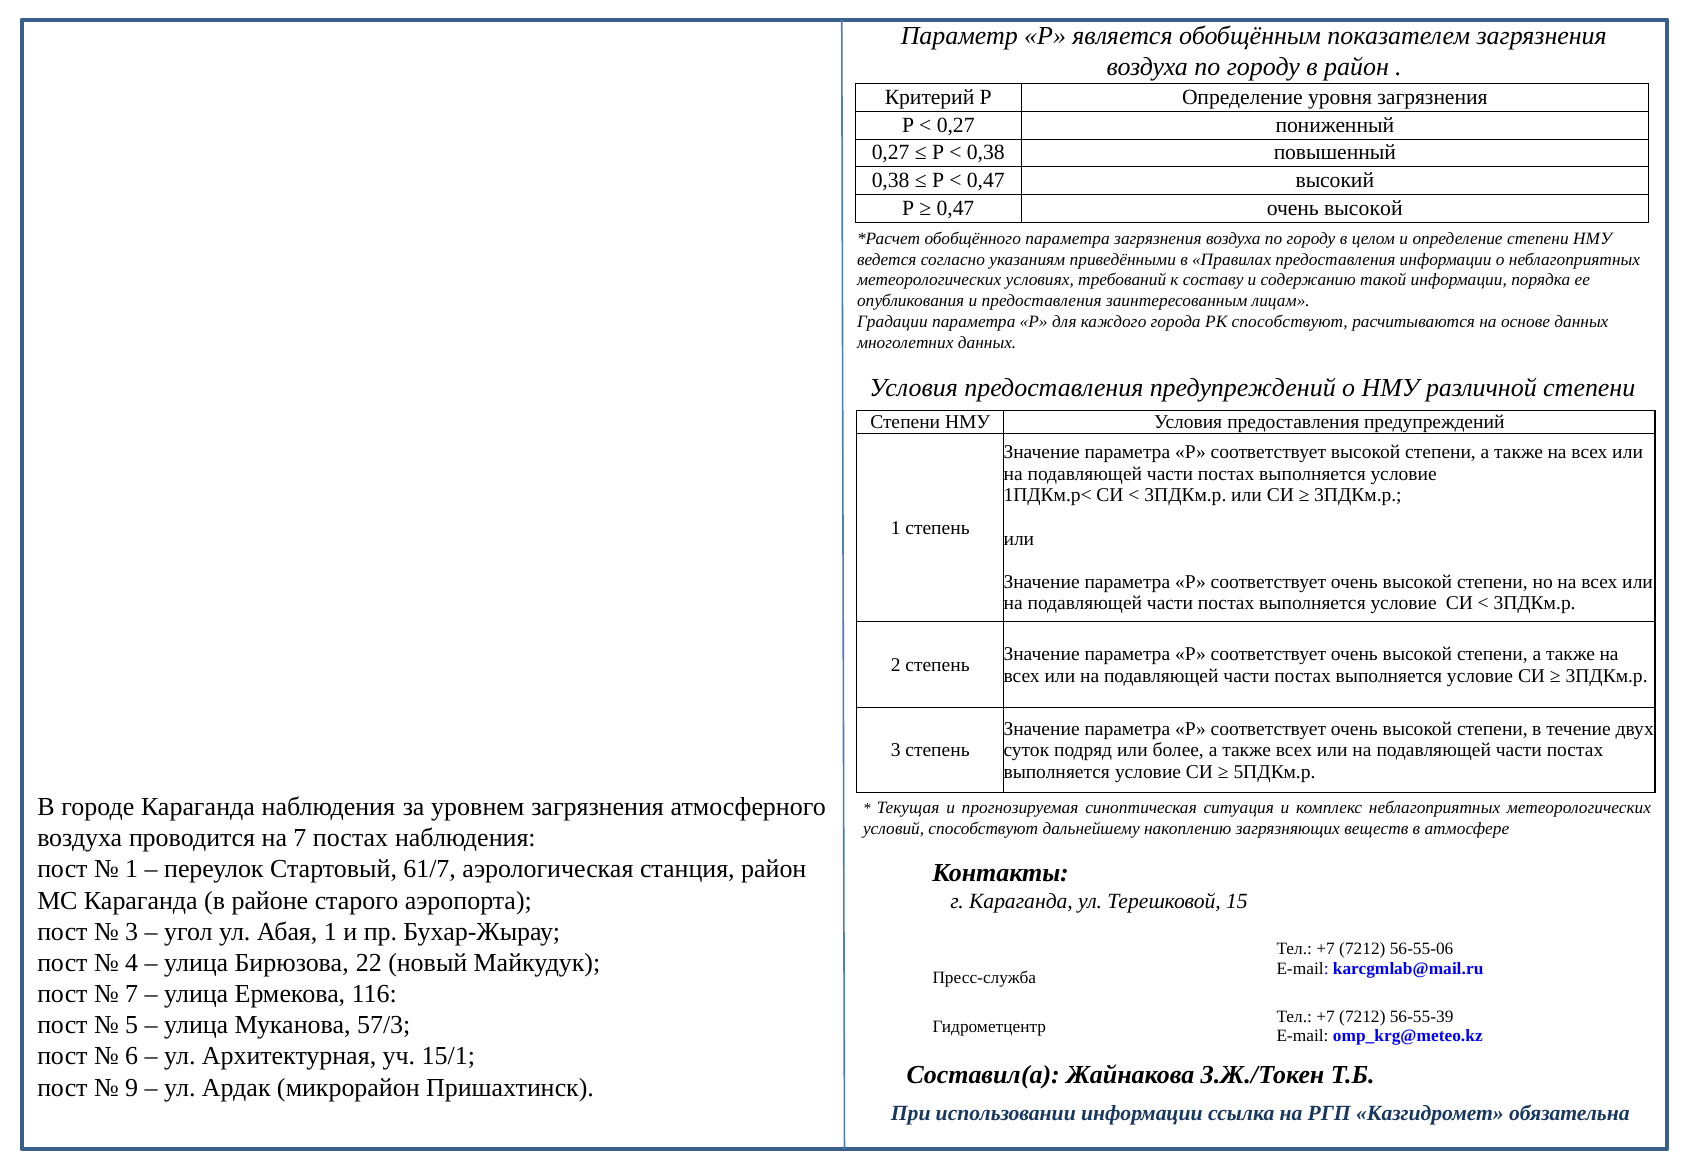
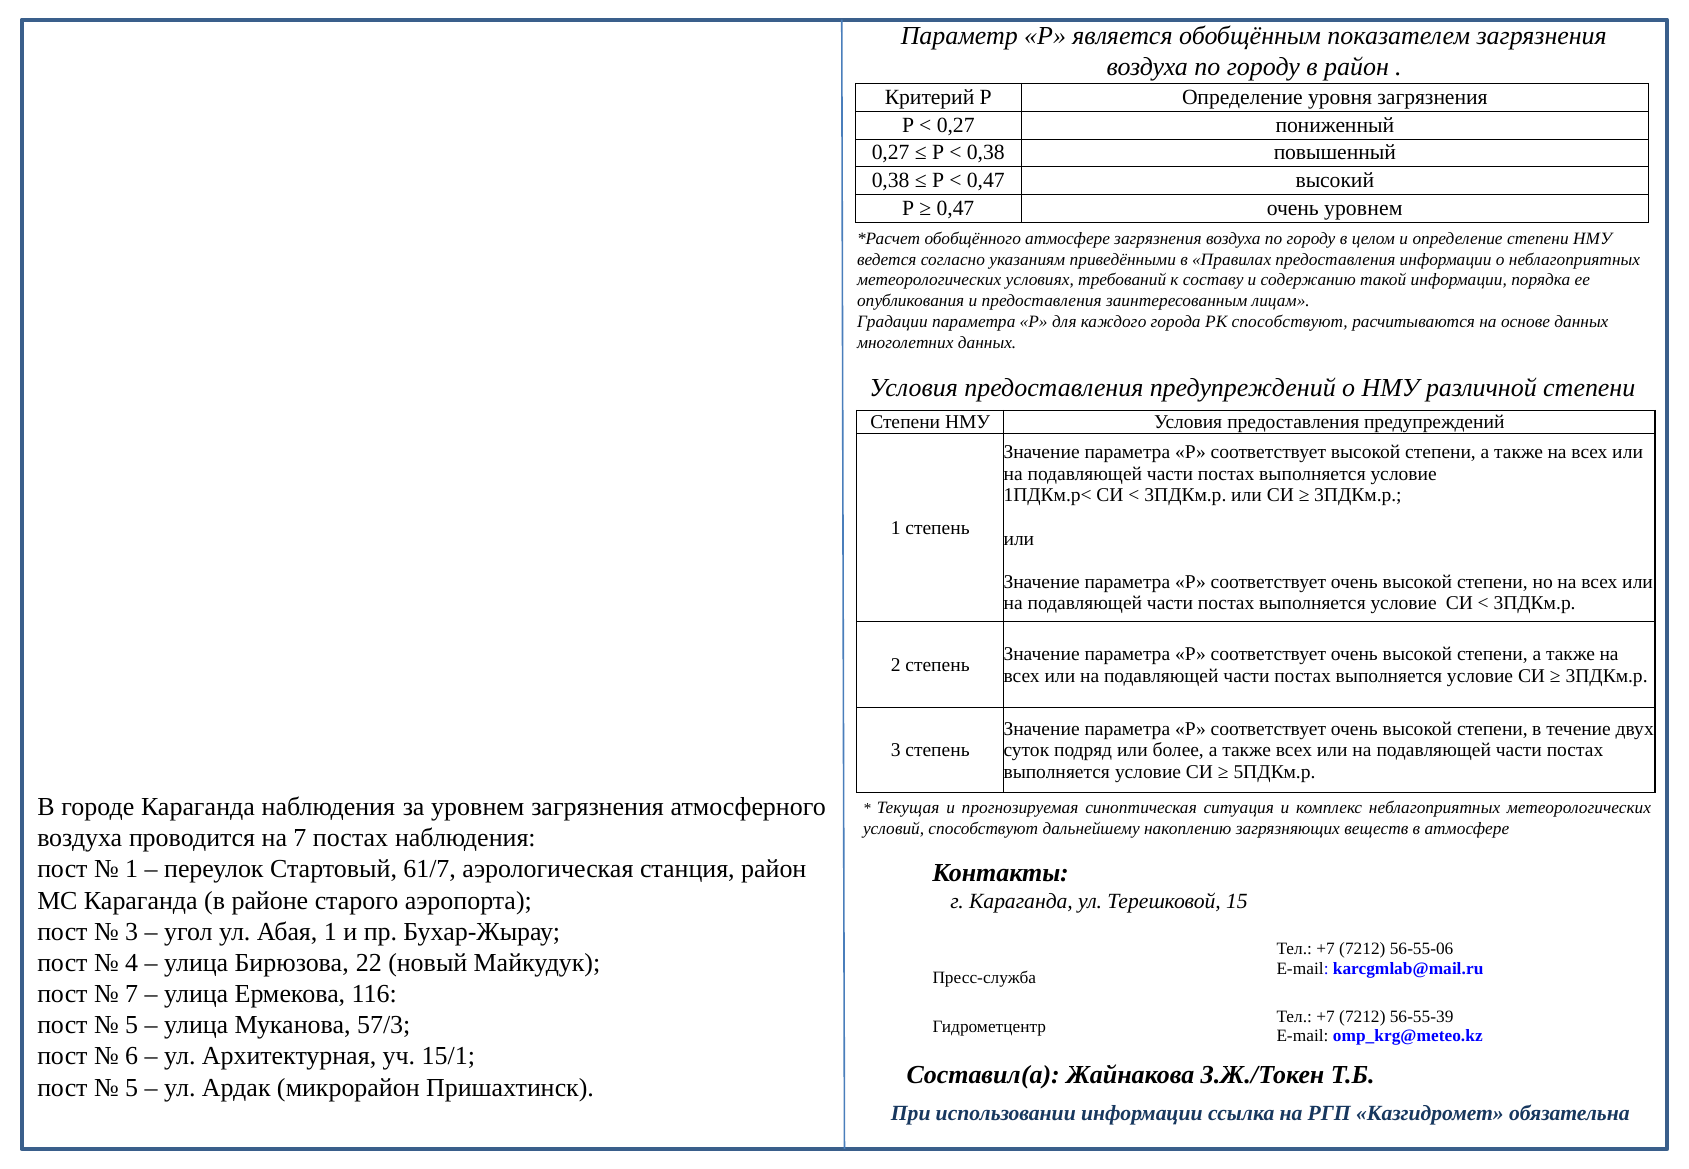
0,47 очень высокой: высокой -> уровнем
обобщённого параметра: параметра -> атмосфере
9 at (132, 1088): 9 -> 5
